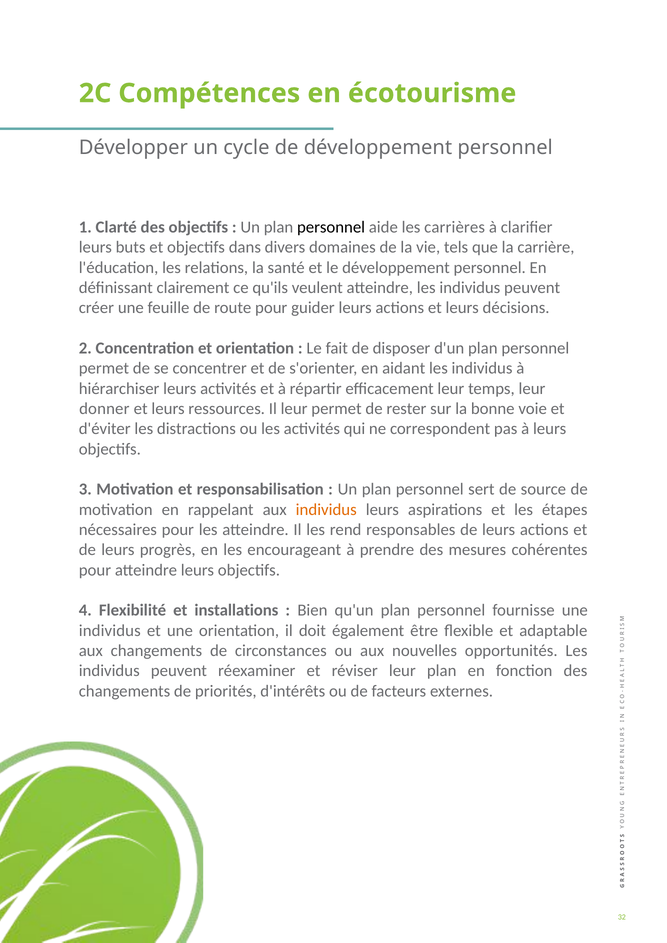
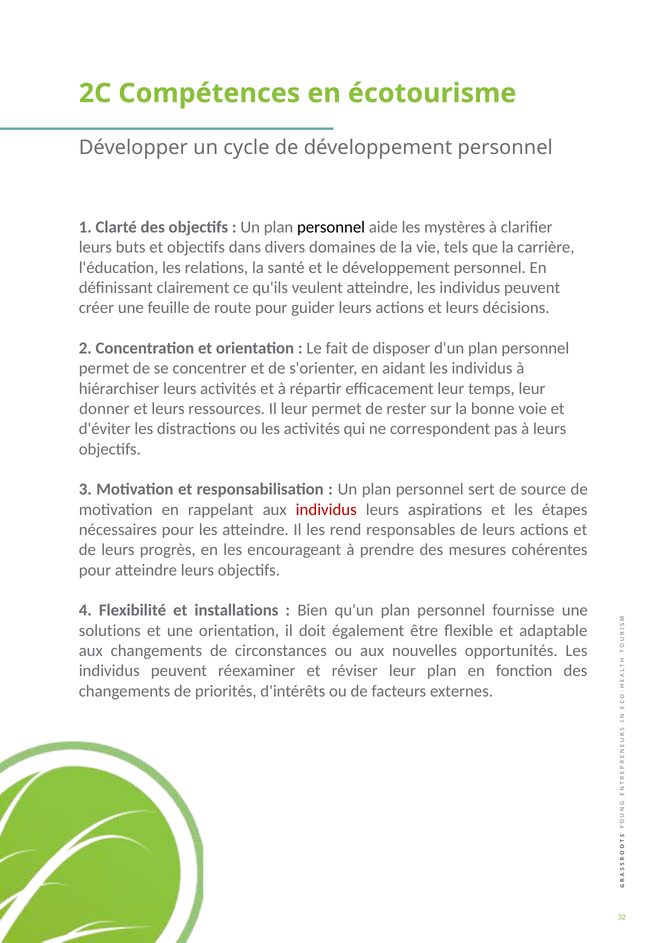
carrières: carrières -> mystères
individus at (326, 510) colour: orange -> red
individus at (110, 631): individus -> solutions
